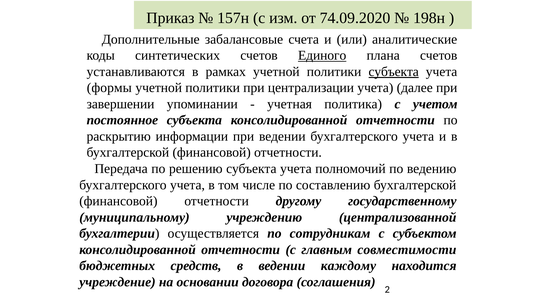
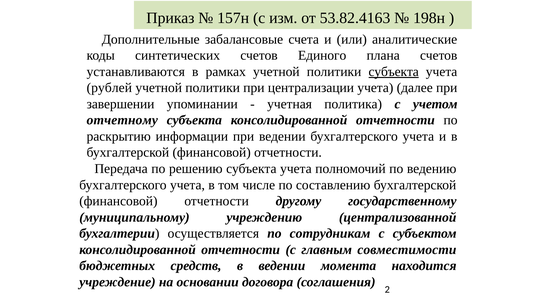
74.09.2020: 74.09.2020 -> 53.82.4163
Единого underline: present -> none
формы: формы -> рублей
постоянное: постоянное -> отчетному
каждому: каждому -> момента
